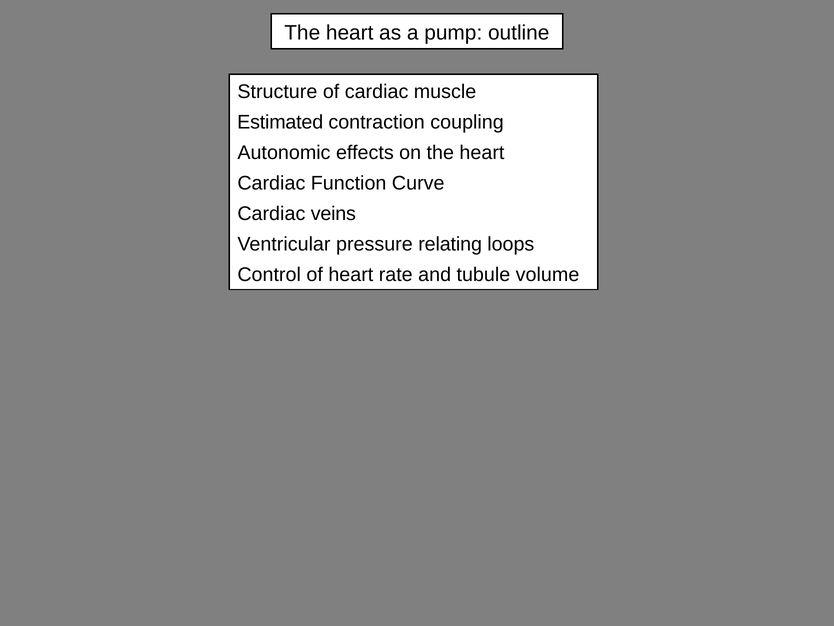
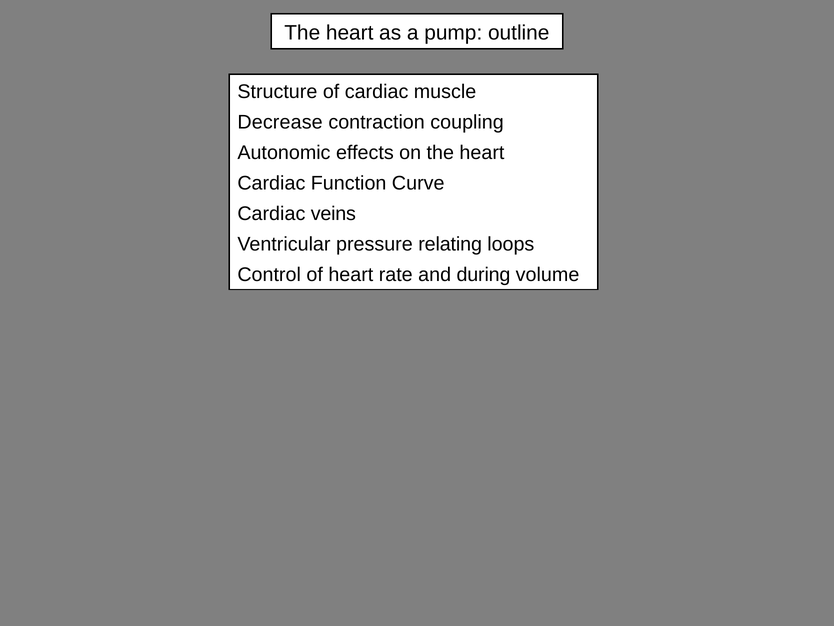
Estimated: Estimated -> Decrease
tubule: tubule -> during
